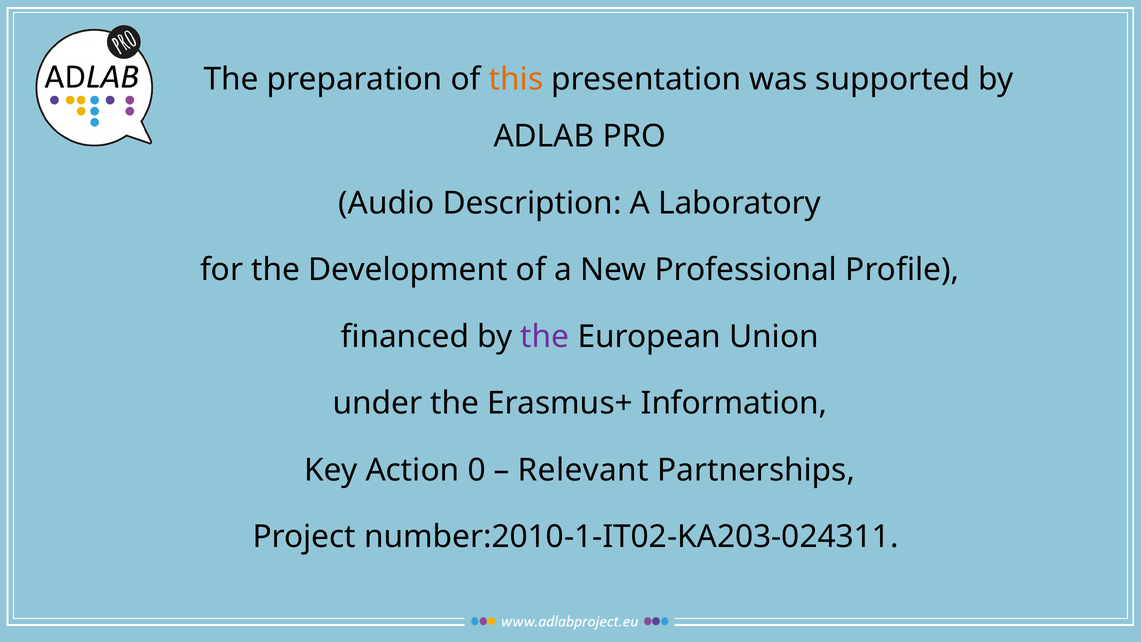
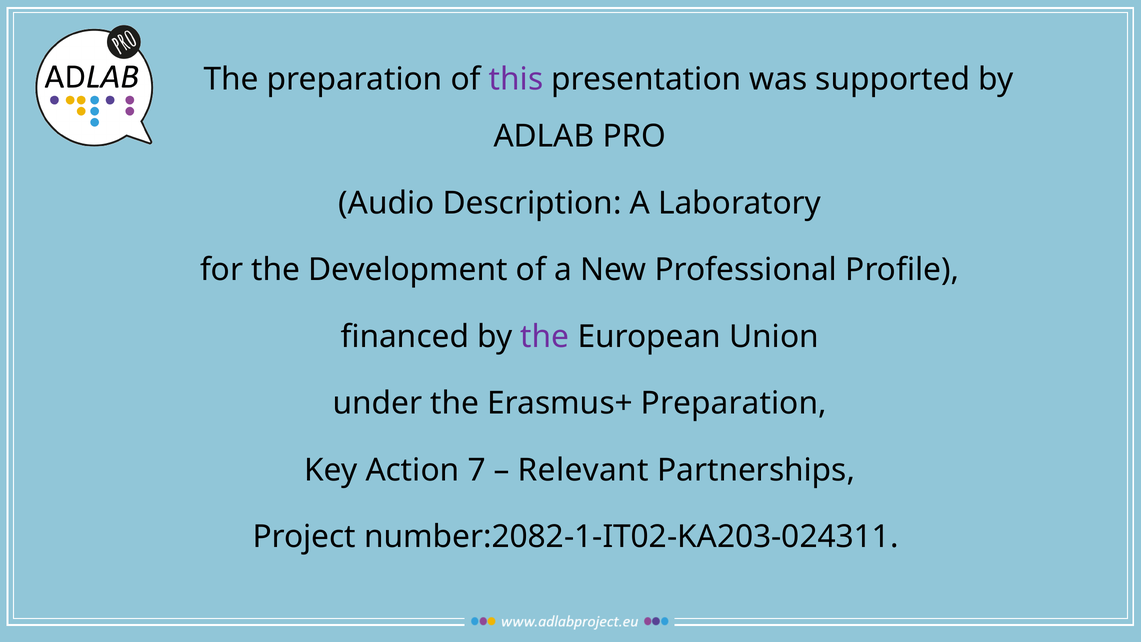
this colour: orange -> purple
Erasmus+ Information: Information -> Preparation
0: 0 -> 7
number:2010-1-IT02-KA203-024311: number:2010-1-IT02-KA203-024311 -> number:2082-1-IT02-KA203-024311
